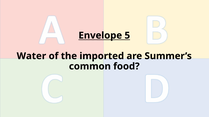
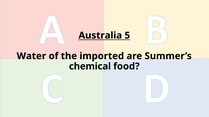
Envelope: Envelope -> Australia
common: common -> chemical
